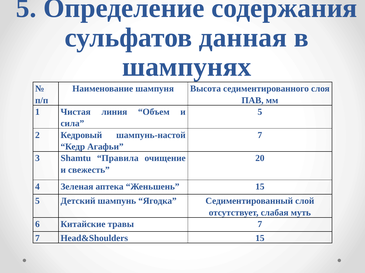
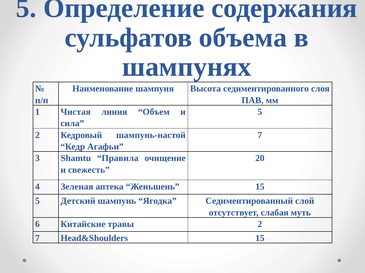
данная: данная -> объема
травы 7: 7 -> 2
